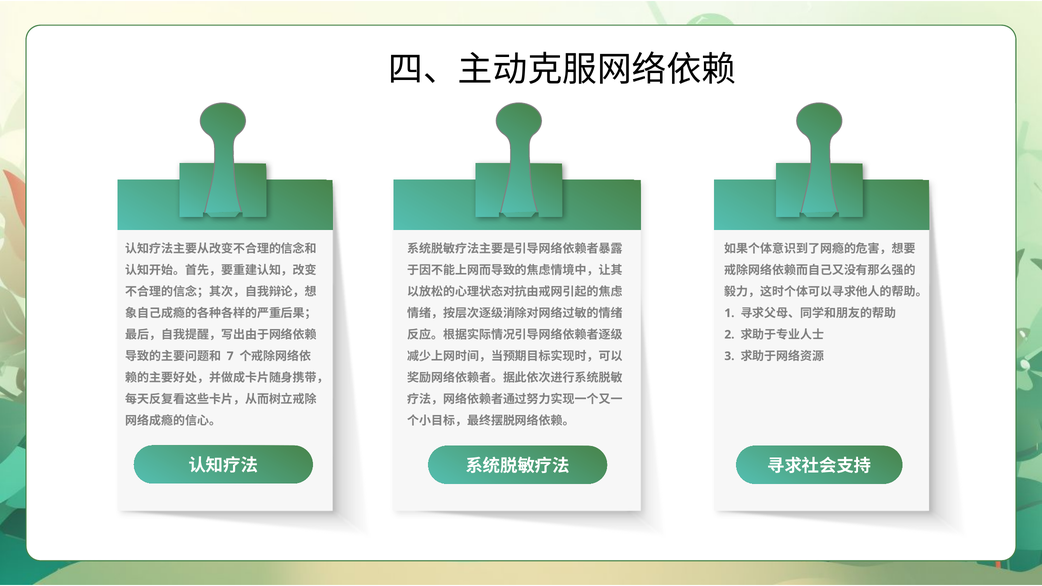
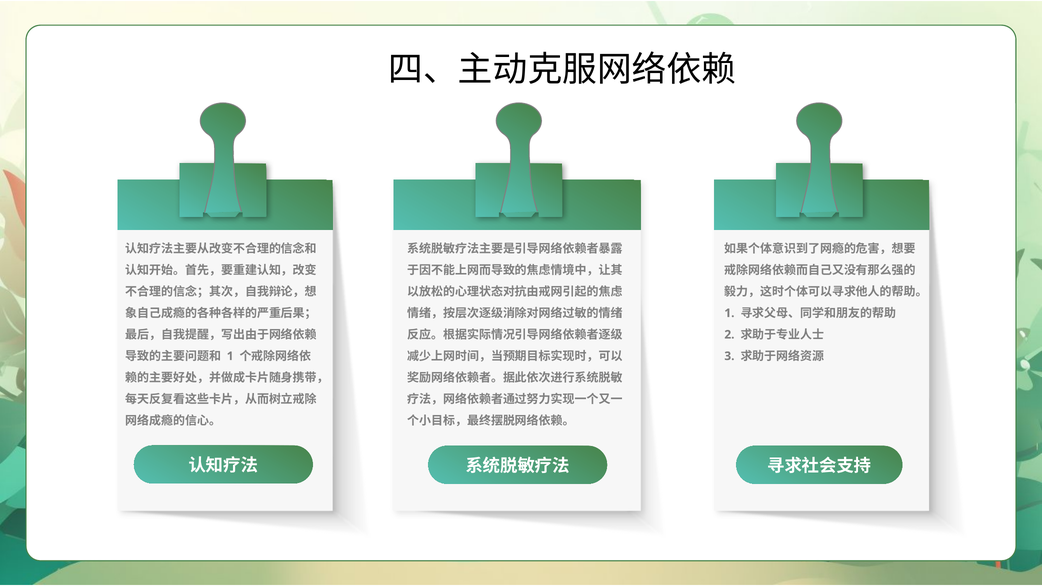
7 at (230, 356): 7 -> 1
